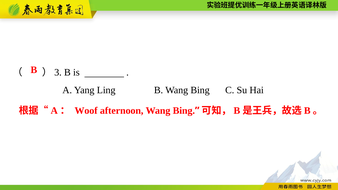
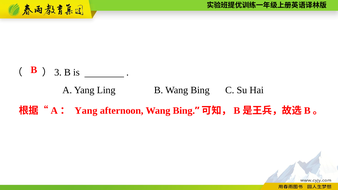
Woof at (86, 111): Woof -> Yang
